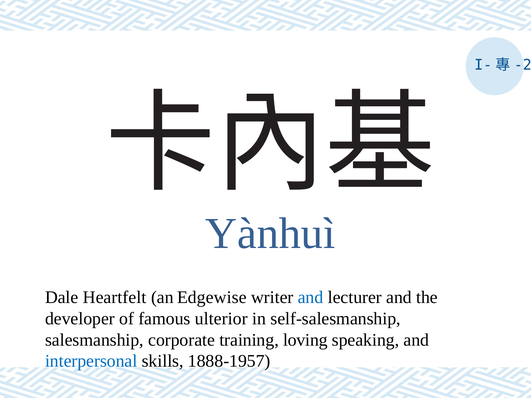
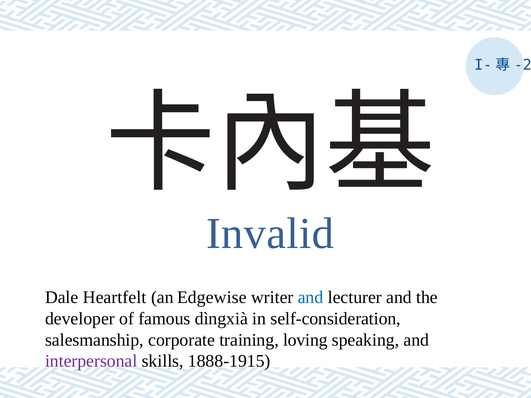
Yànhuì: Yànhuì -> Invalid
ulterior: ulterior -> dìngxià
self-salesmanship: self-salesmanship -> self-consideration
interpersonal colour: blue -> purple
1888-1957: 1888-1957 -> 1888-1915
